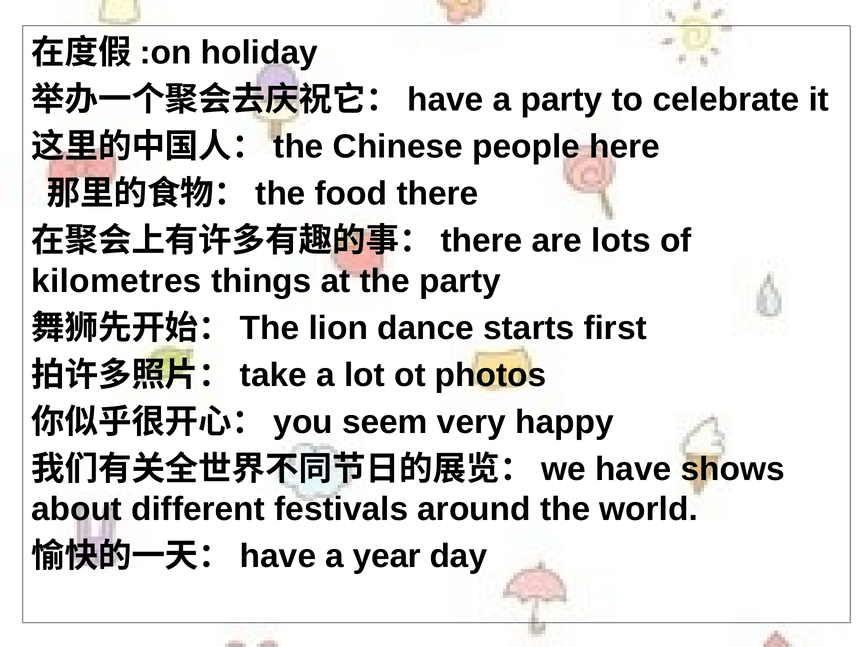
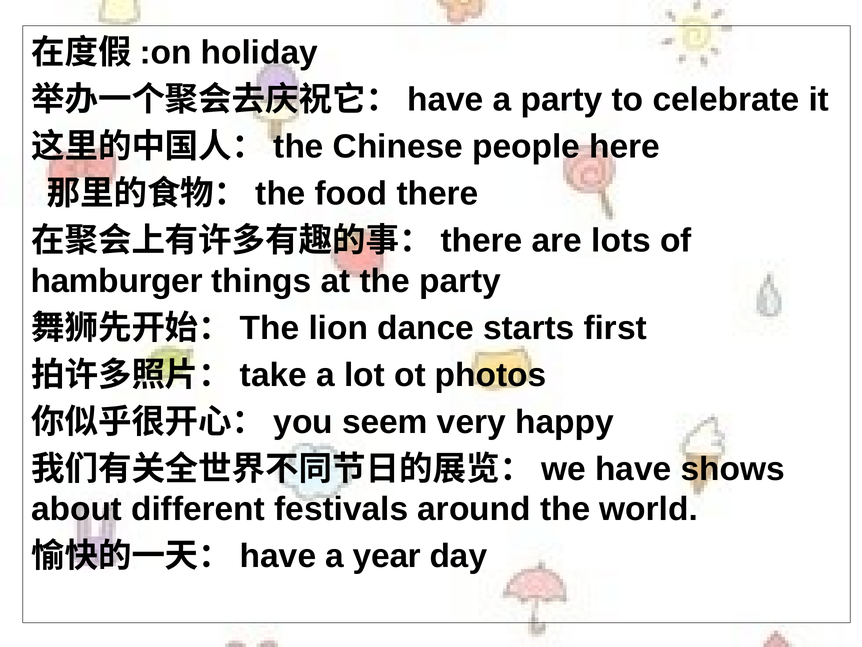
kilometres: kilometres -> hamburger
